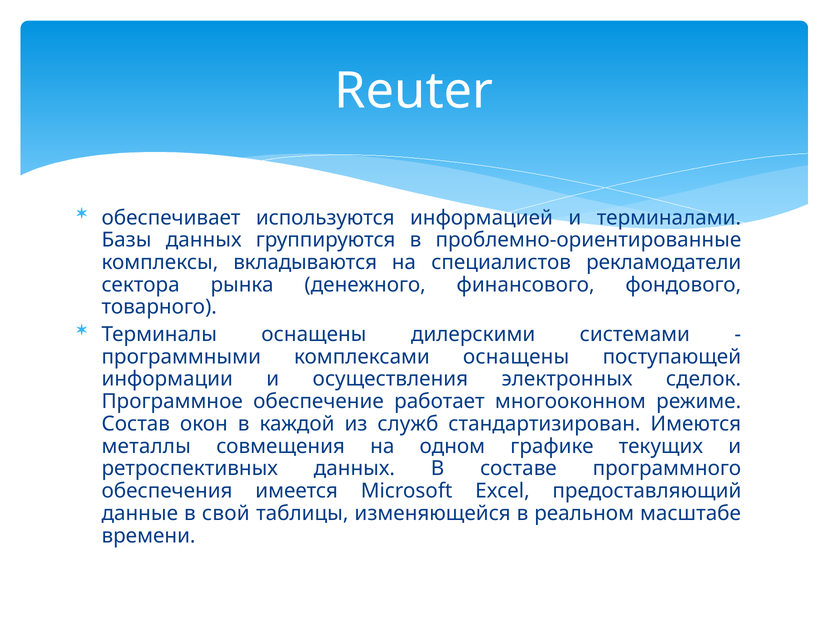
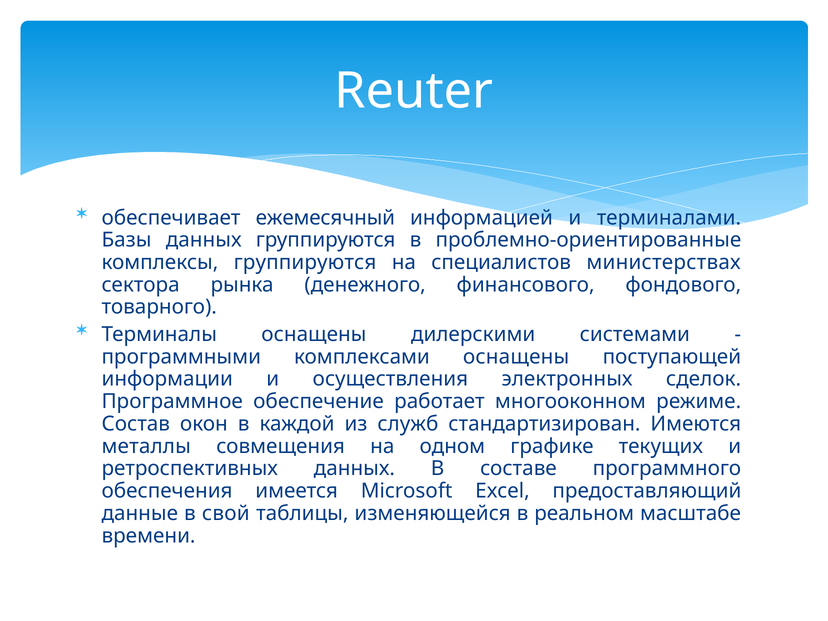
используются: используются -> ежемесячный
комплексы вкладываются: вкладываются -> группируются
рекламодатели: рекламодатели -> министерствах
